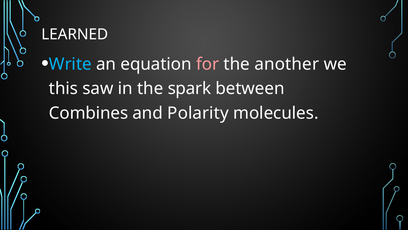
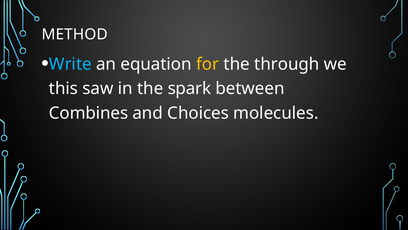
LEARNED: LEARNED -> METHOD
for colour: pink -> yellow
another: another -> through
Polarity: Polarity -> Choices
